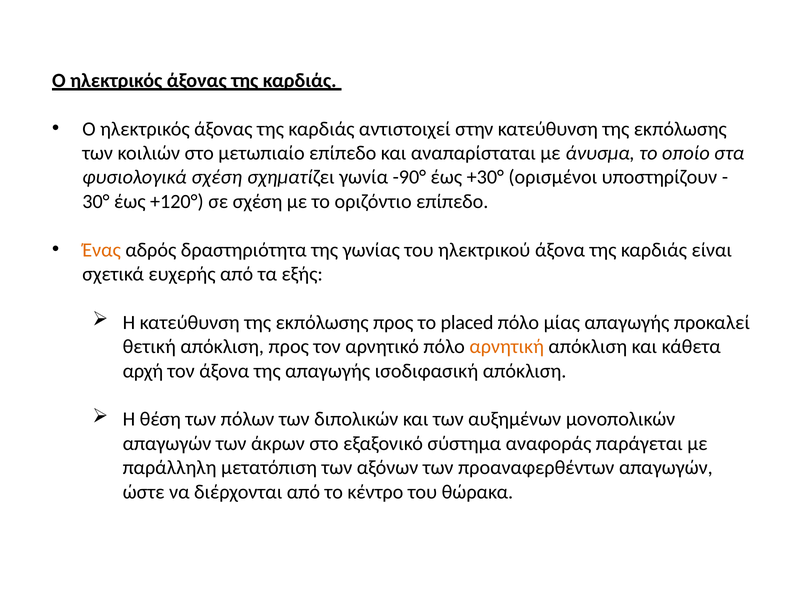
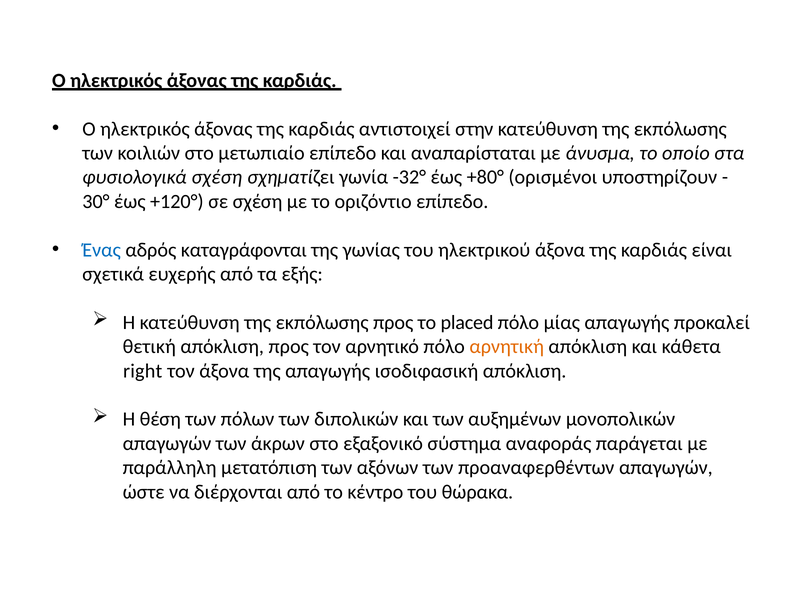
-90°: -90° -> -32°
+30°: +30° -> +80°
Ένας colour: orange -> blue
δραστηριότητα: δραστηριότητα -> καταγράφονται
αρχή: αρχή -> right
